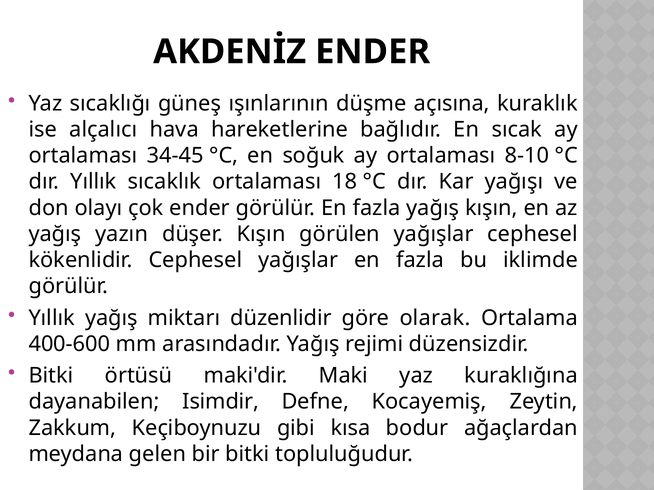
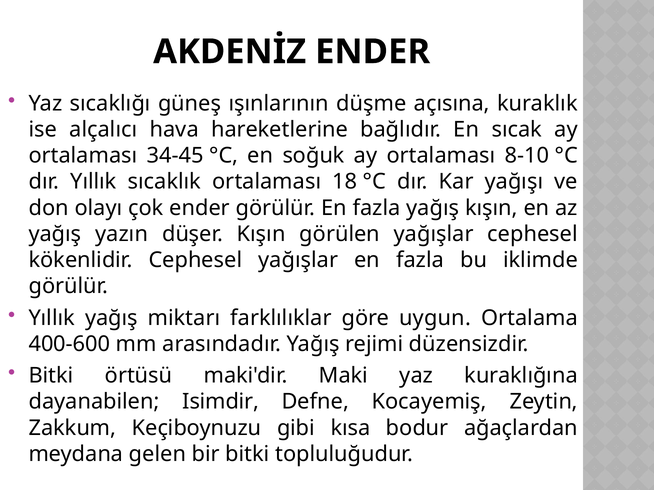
düzenlidir: düzenlidir -> farklılıklar
olarak: olarak -> uygun
